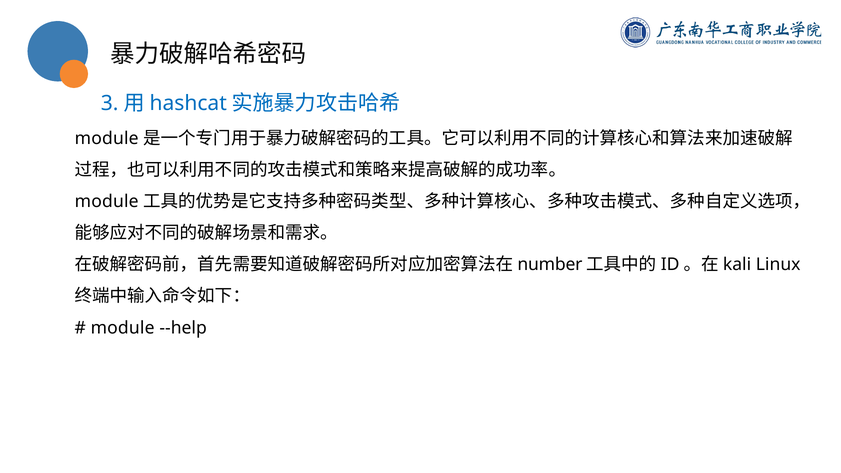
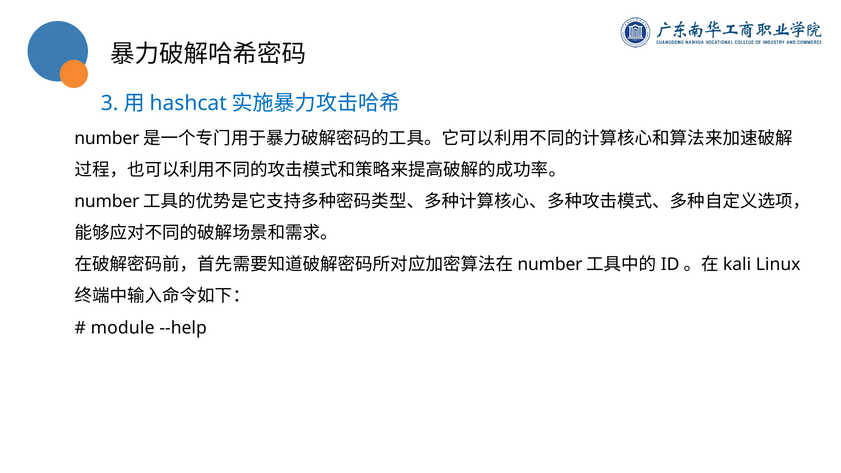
module at (107, 139): module -> number
module at (107, 202): module -> number
